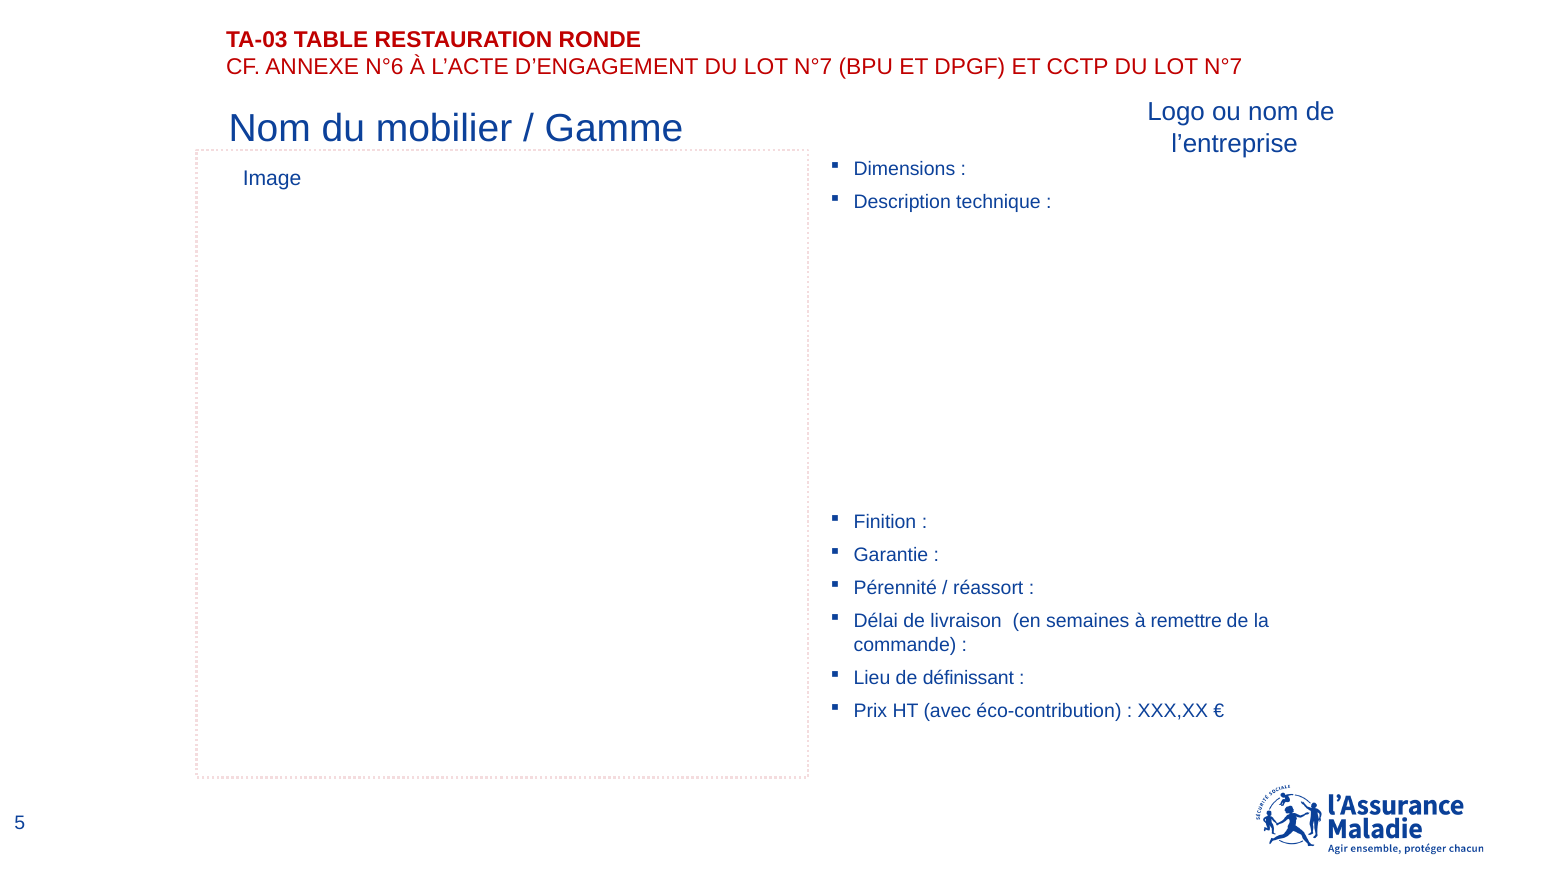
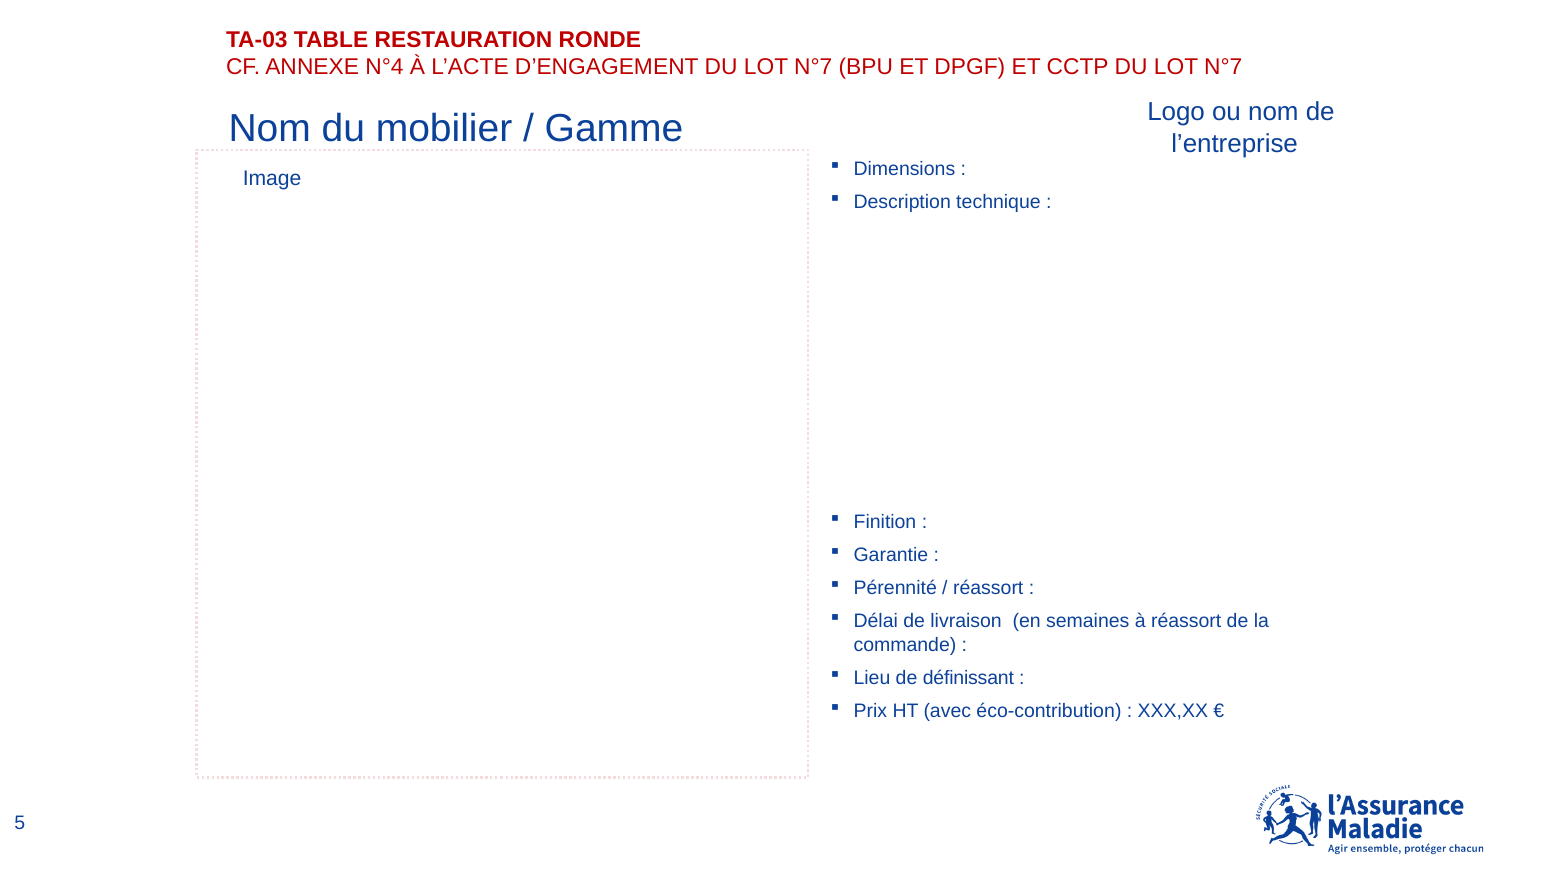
N°6: N°6 -> N°4
à remettre: remettre -> réassort
